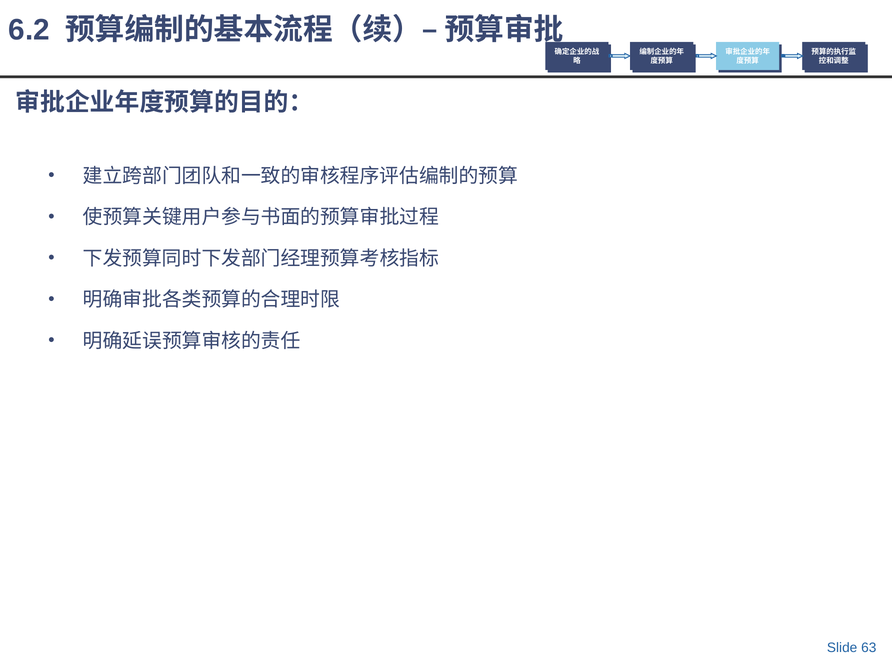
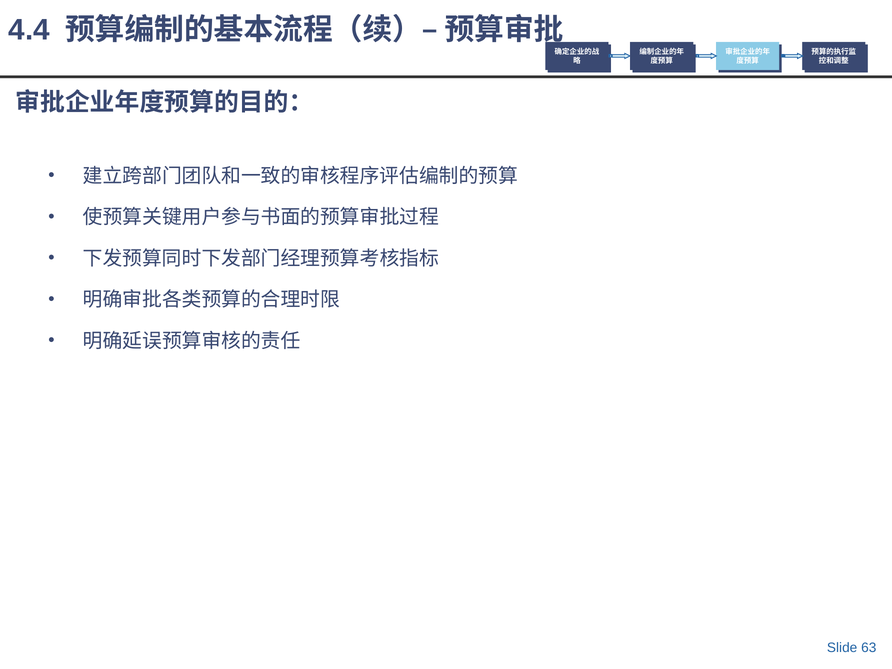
6.2: 6.2 -> 4.4
